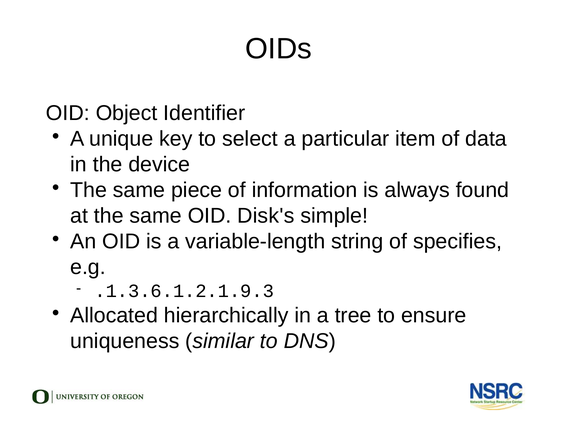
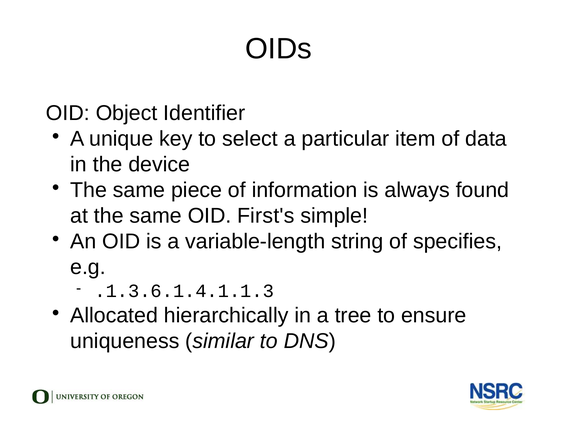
Disk's: Disk's -> First's
.1.3.6.1.2.1.9.3: .1.3.6.1.2.1.9.3 -> .1.3.6.1.4.1.1.3
